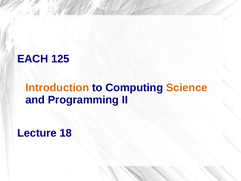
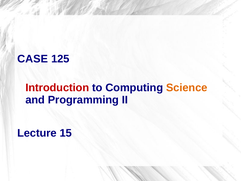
EACH: EACH -> CASE
Introduction colour: orange -> red
18: 18 -> 15
